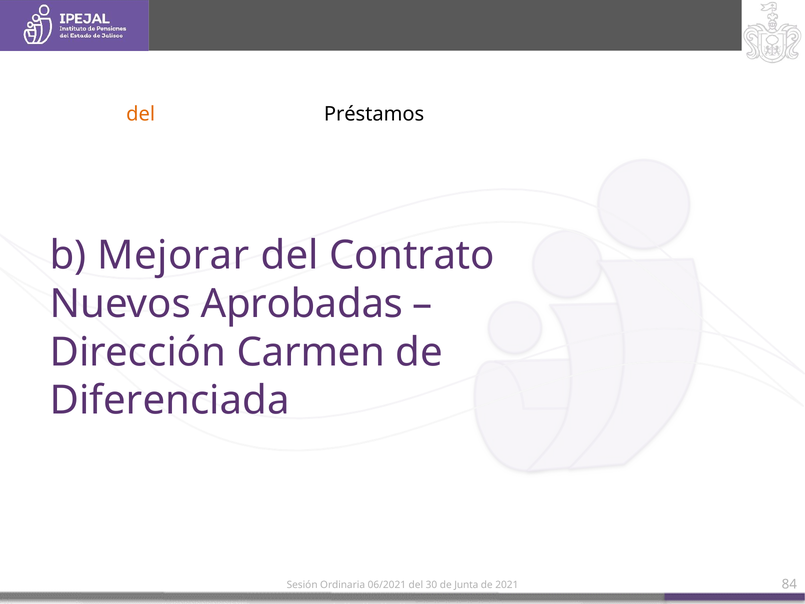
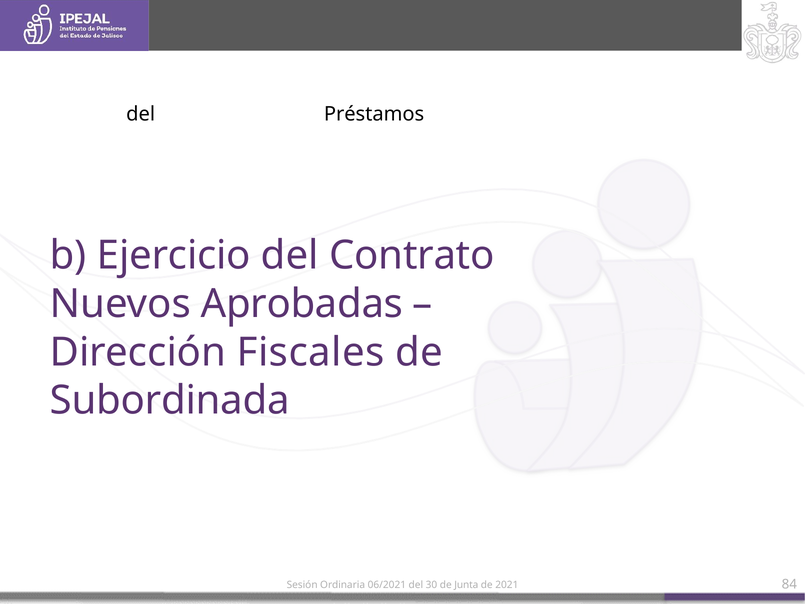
del at (141, 114) colour: orange -> black
Mejorar: Mejorar -> Ejercicio
Carmen: Carmen -> Fiscales
Diferenciada: Diferenciada -> Subordinada
